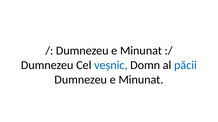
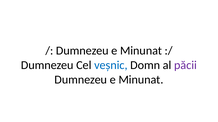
păcii colour: blue -> purple
